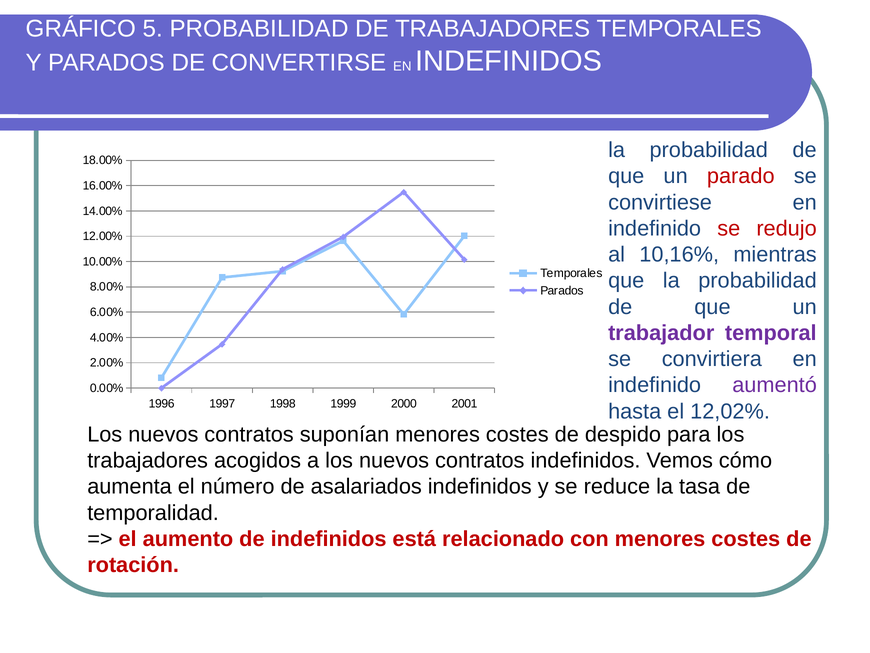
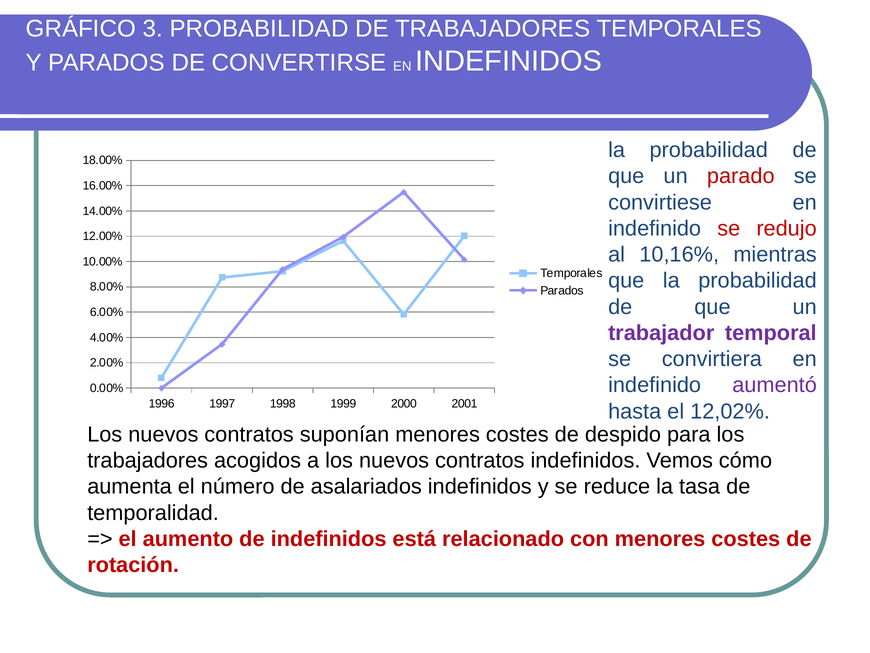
5: 5 -> 3
